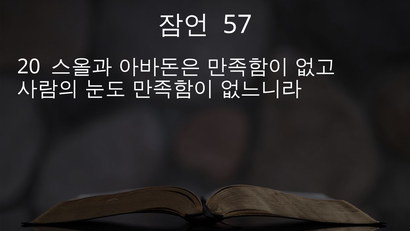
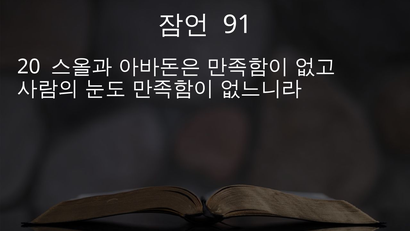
57: 57 -> 91
